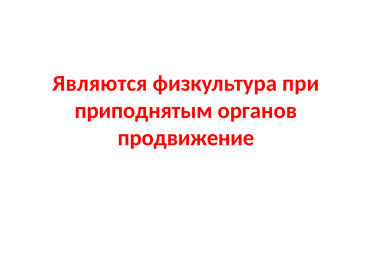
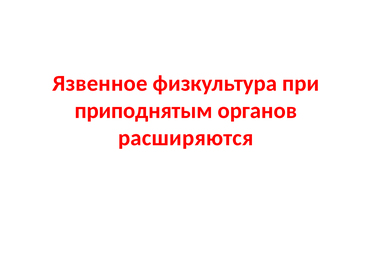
Являются: Являются -> Язвенное
продвижение: продвижение -> расширяются
